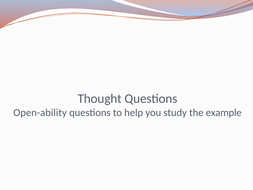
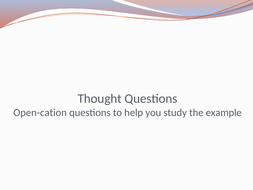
Open-ability: Open-ability -> Open-cation
